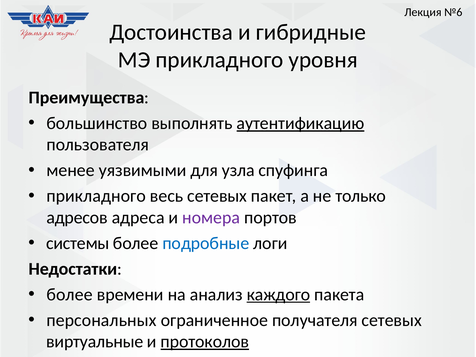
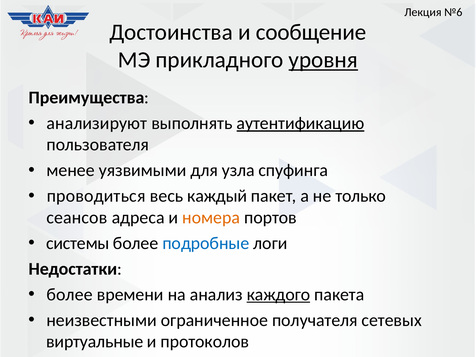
гибридные: гибридные -> сообщение
уровня underline: none -> present
большинство: большинство -> анализируют
прикладного at (96, 196): прикладного -> проводиться
весь сетевых: сетевых -> каждый
адресов: адресов -> сеансов
номера colour: purple -> orange
персональных: персональных -> неизвестными
протоколов underline: present -> none
